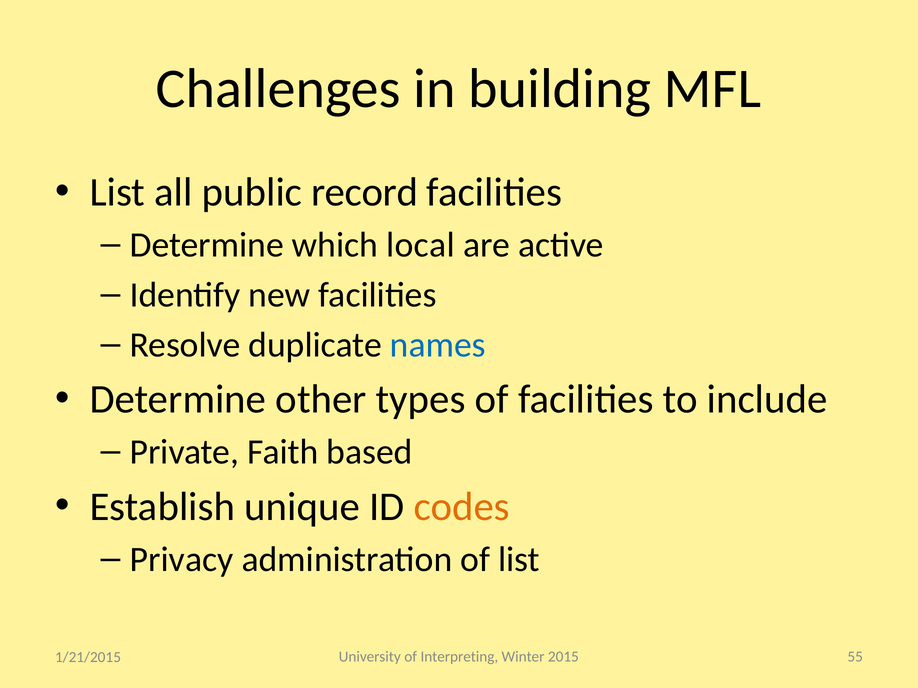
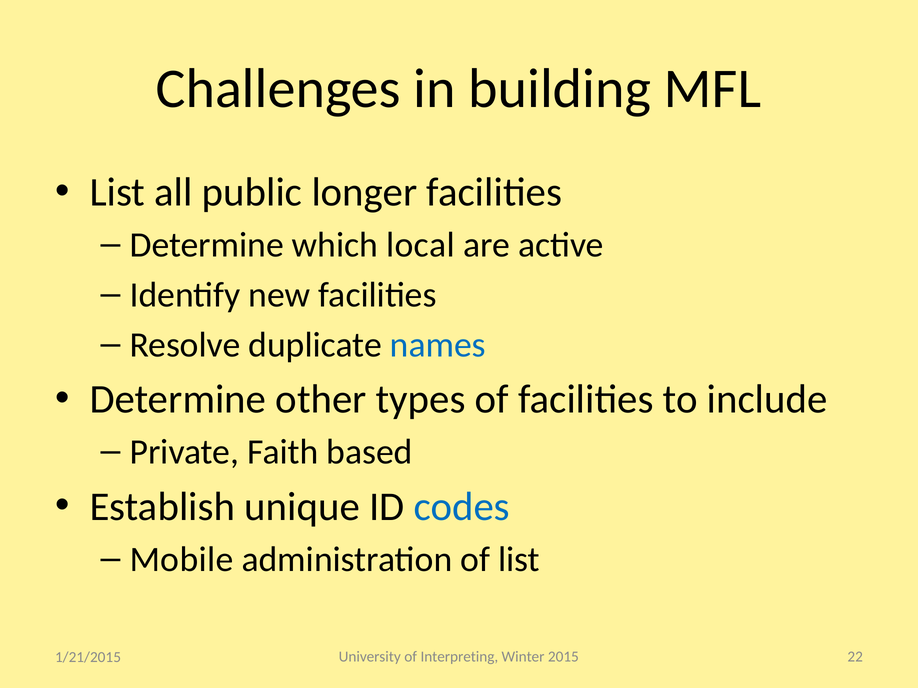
record: record -> longer
codes colour: orange -> blue
Privacy: Privacy -> Mobile
55: 55 -> 22
